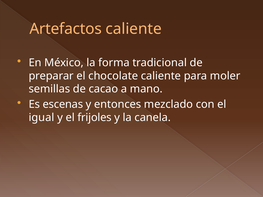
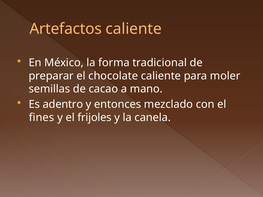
escenas: escenas -> adentro
igual: igual -> fines
